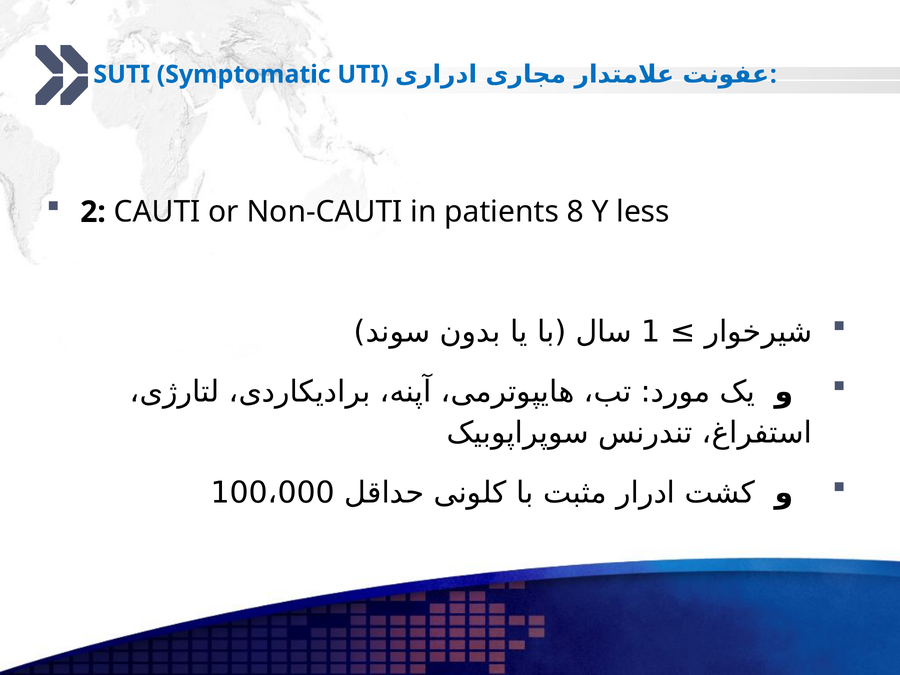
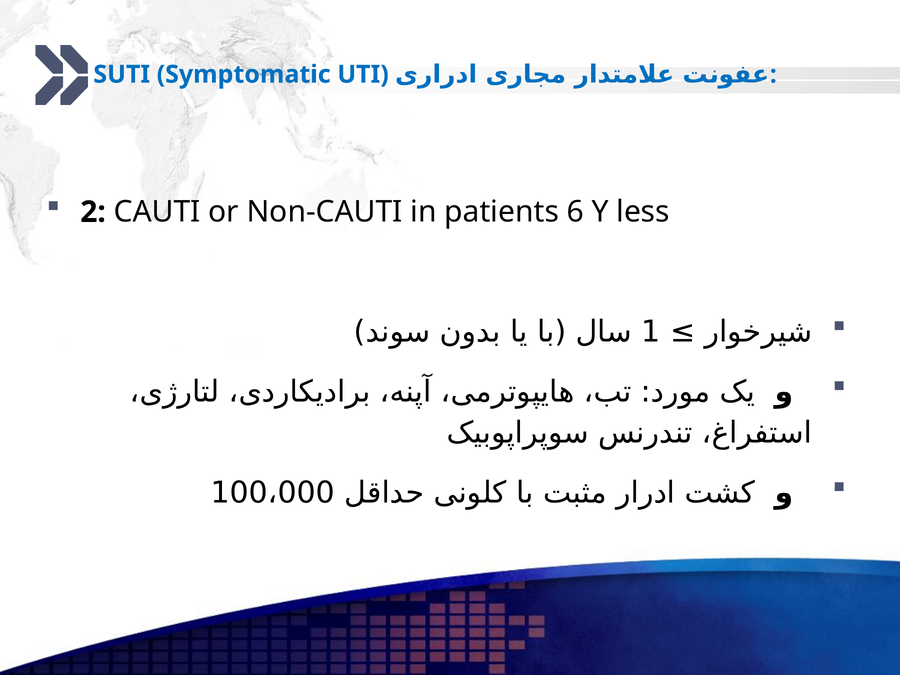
8: 8 -> 6
